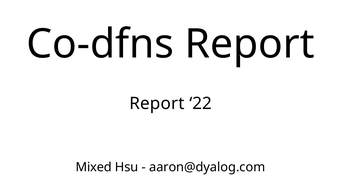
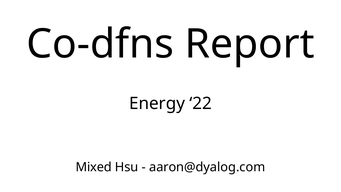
Report at (157, 104): Report -> Energy
